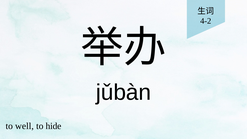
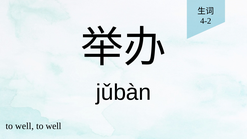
hide at (53, 126): hide -> well
